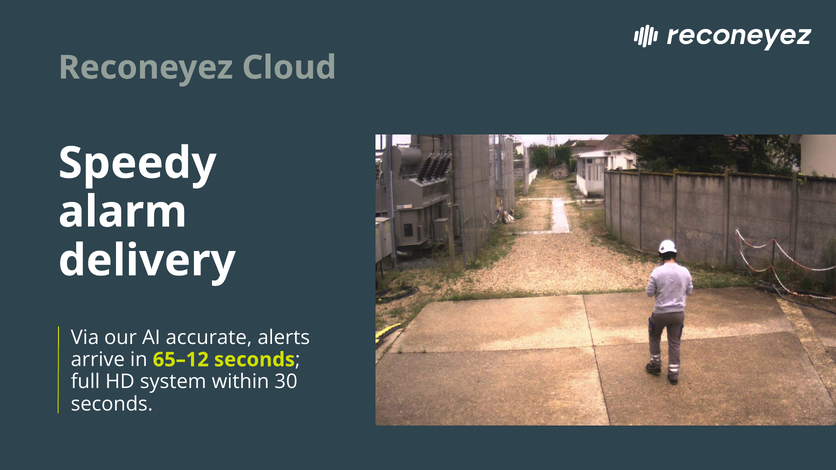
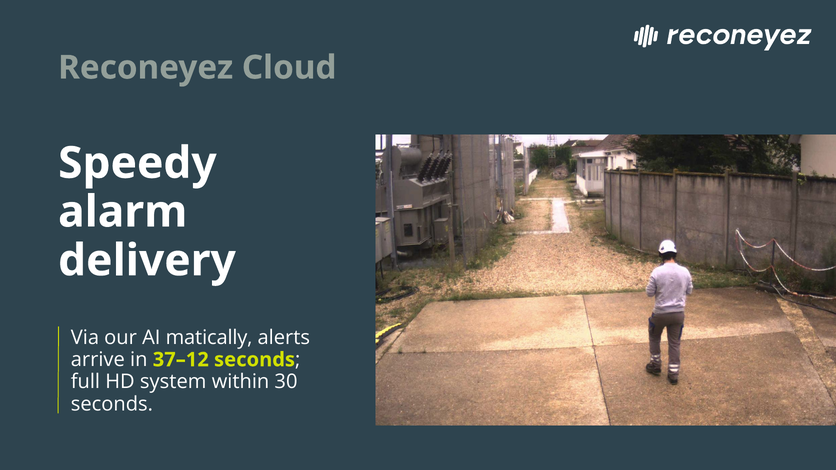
accurate: accurate -> matically
65–12: 65–12 -> 37–12
